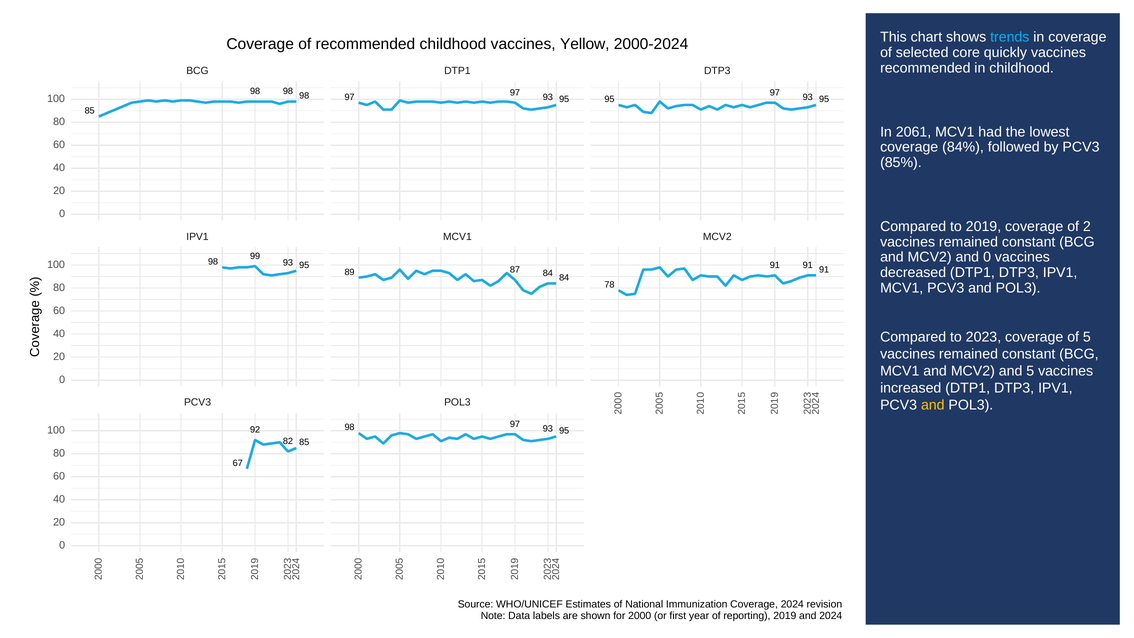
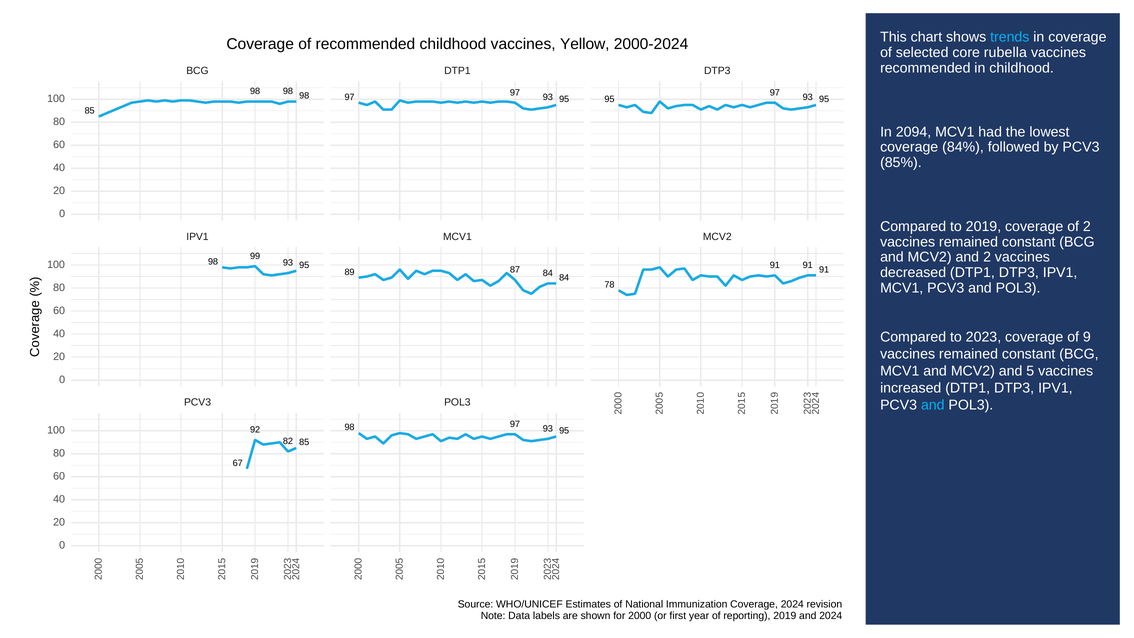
quickly: quickly -> rubella
2061: 2061 -> 2094
and 0: 0 -> 2
of 5: 5 -> 9
and at (933, 405) colour: yellow -> light blue
